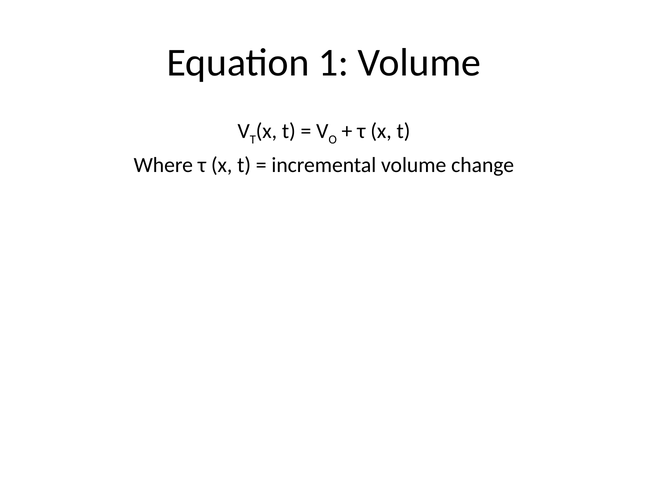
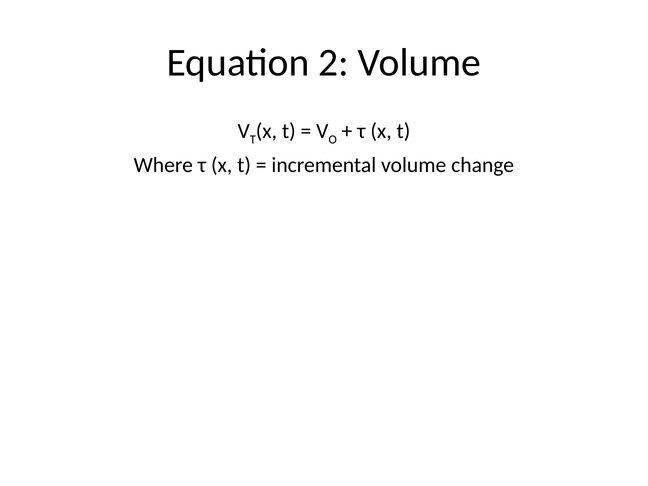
1: 1 -> 2
